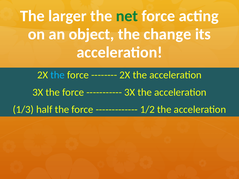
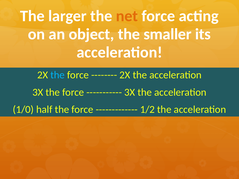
net colour: green -> orange
change: change -> smaller
1/3: 1/3 -> 1/0
